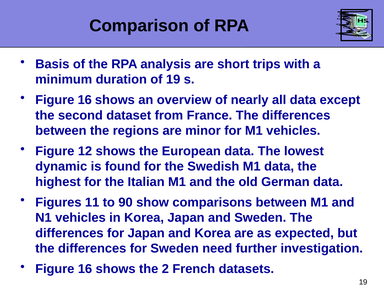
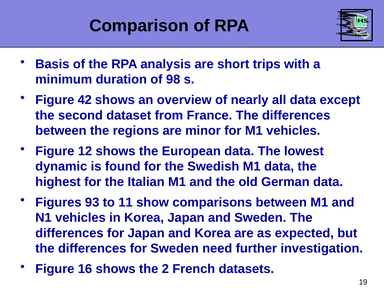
of 19: 19 -> 98
16 at (85, 100): 16 -> 42
11: 11 -> 93
90: 90 -> 11
